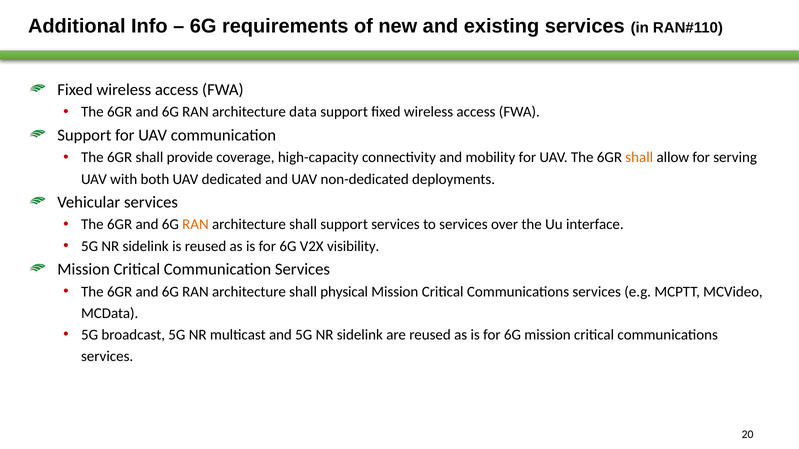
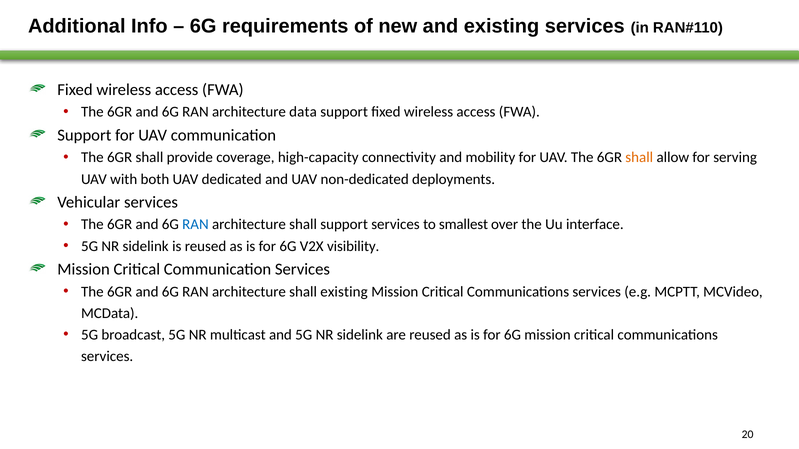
RAN at (195, 225) colour: orange -> blue
to services: services -> smallest
shall physical: physical -> existing
